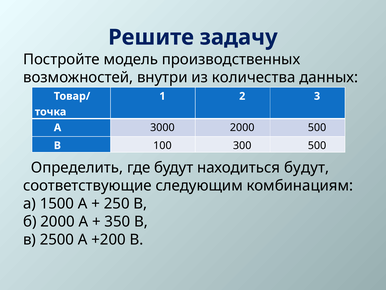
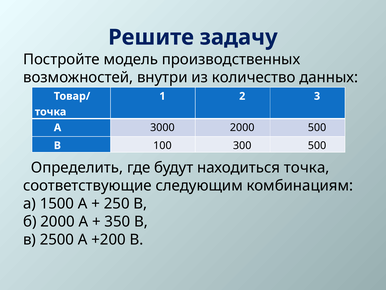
количества: количества -> количество
находиться будут: будут -> точка
